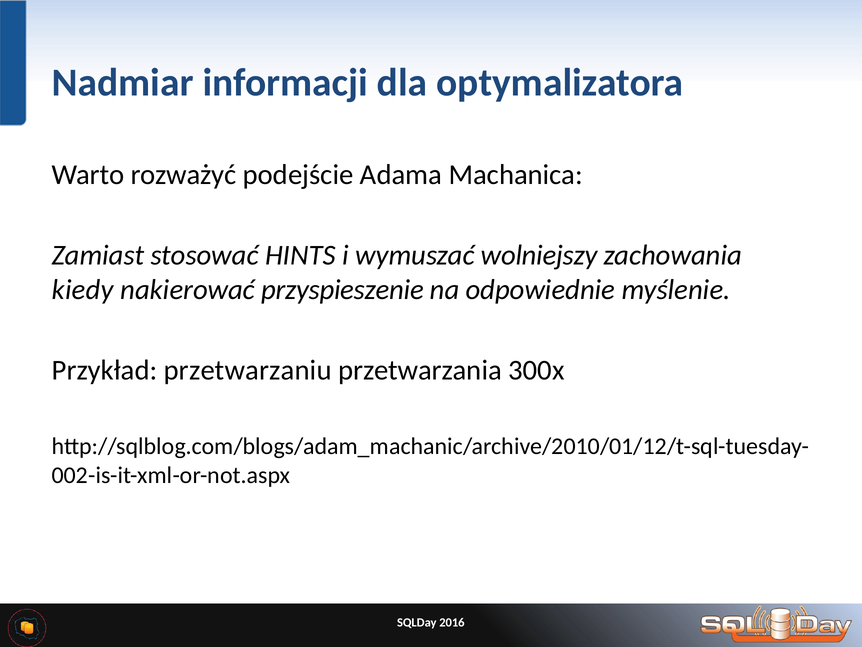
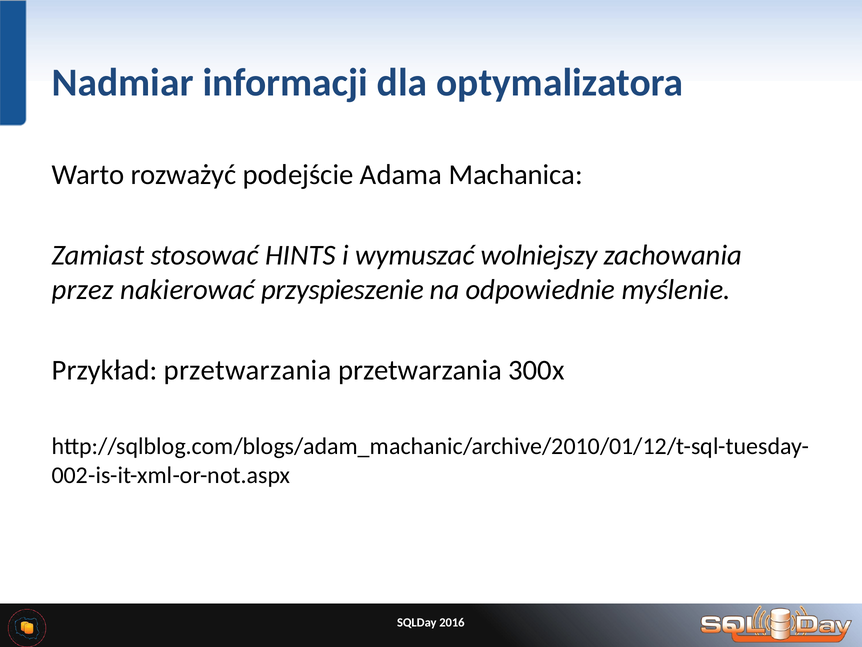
kiedy: kiedy -> przez
Przykład przetwarzaniu: przetwarzaniu -> przetwarzania
